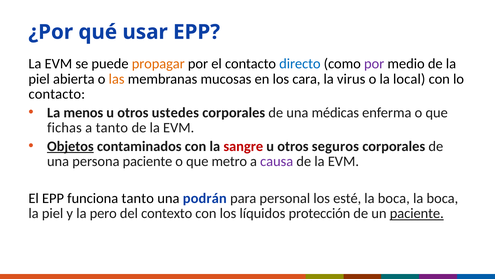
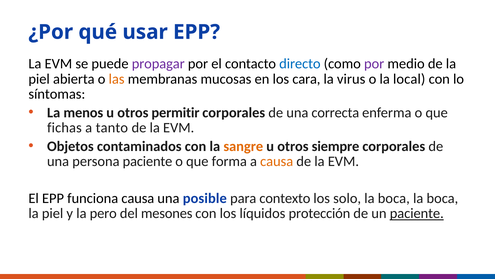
propagar colour: orange -> purple
contacto at (57, 94): contacto -> síntomas
ustedes: ustedes -> permitir
médicas: médicas -> correcta
Objetos underline: present -> none
sangre colour: red -> orange
seguros: seguros -> siempre
metro: metro -> forma
causa at (277, 161) colour: purple -> orange
funciona tanto: tanto -> causa
podrán: podrán -> posible
personal: personal -> contexto
esté: esté -> solo
contexto: contexto -> mesones
